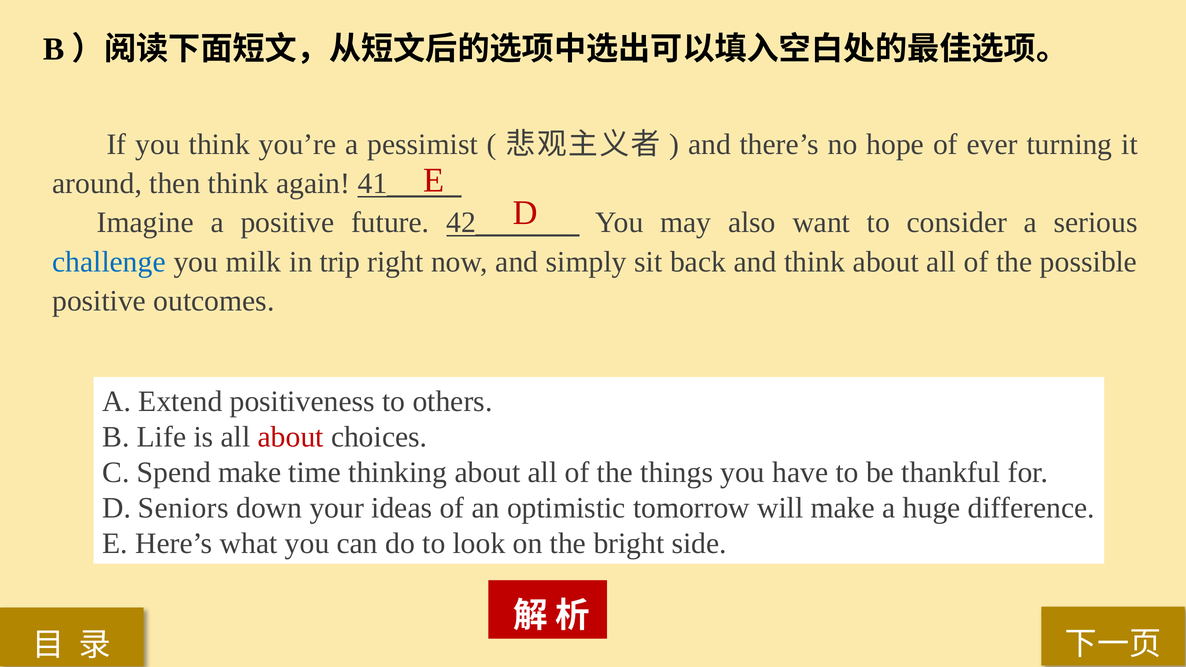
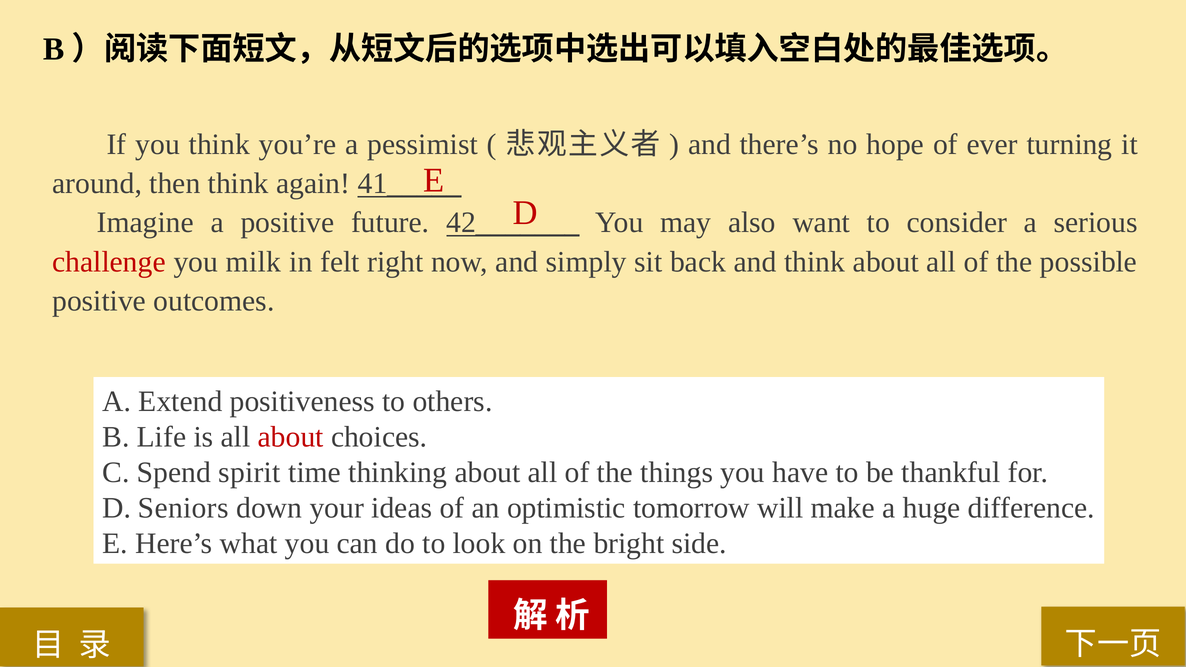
challenge colour: blue -> red
trip: trip -> felt
Spend make: make -> spirit
